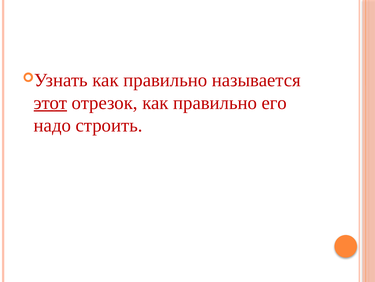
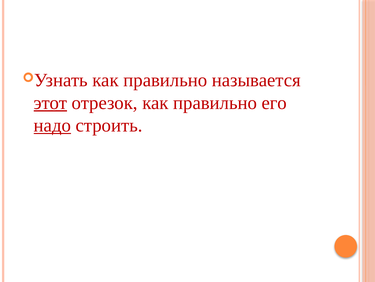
надо underline: none -> present
